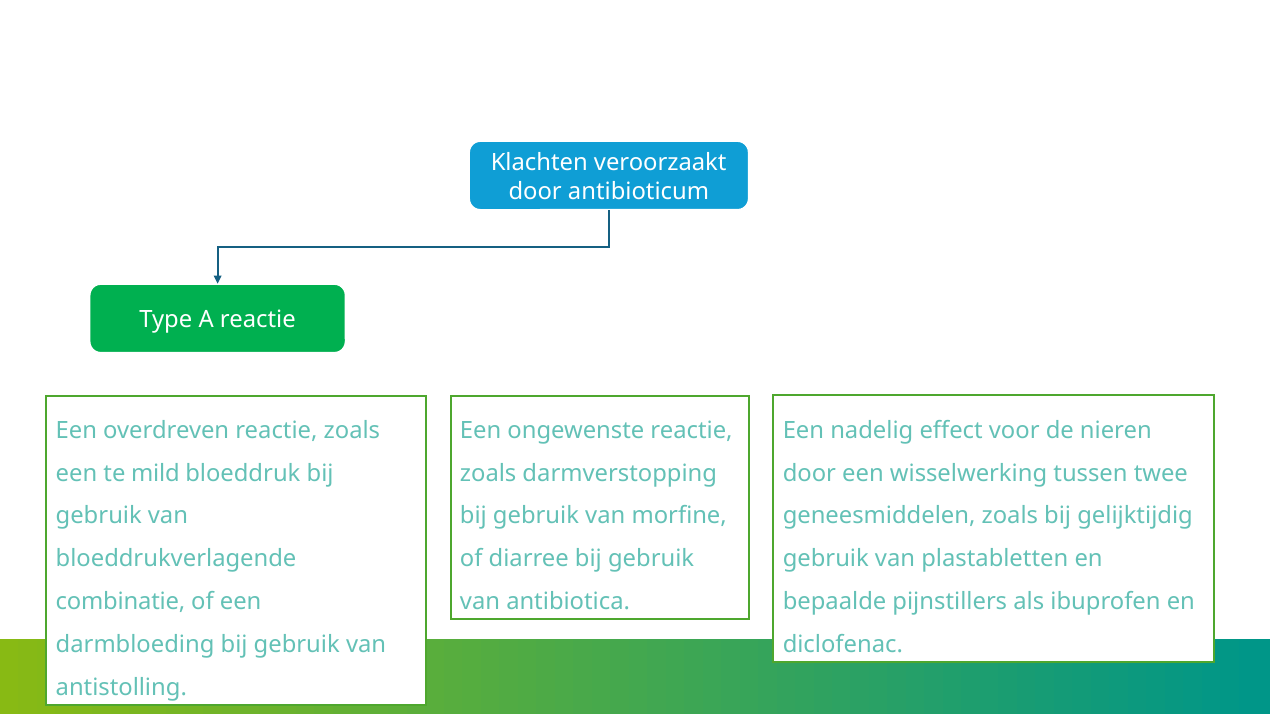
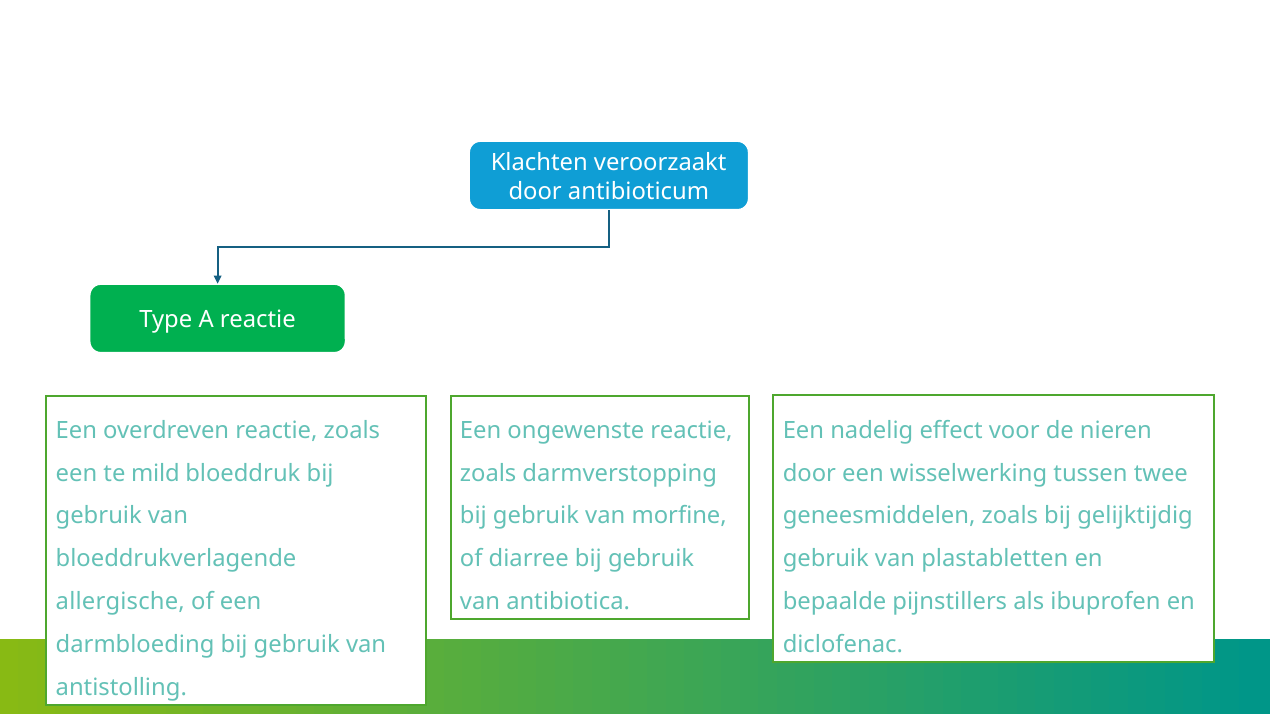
combinatie: combinatie -> allergische
